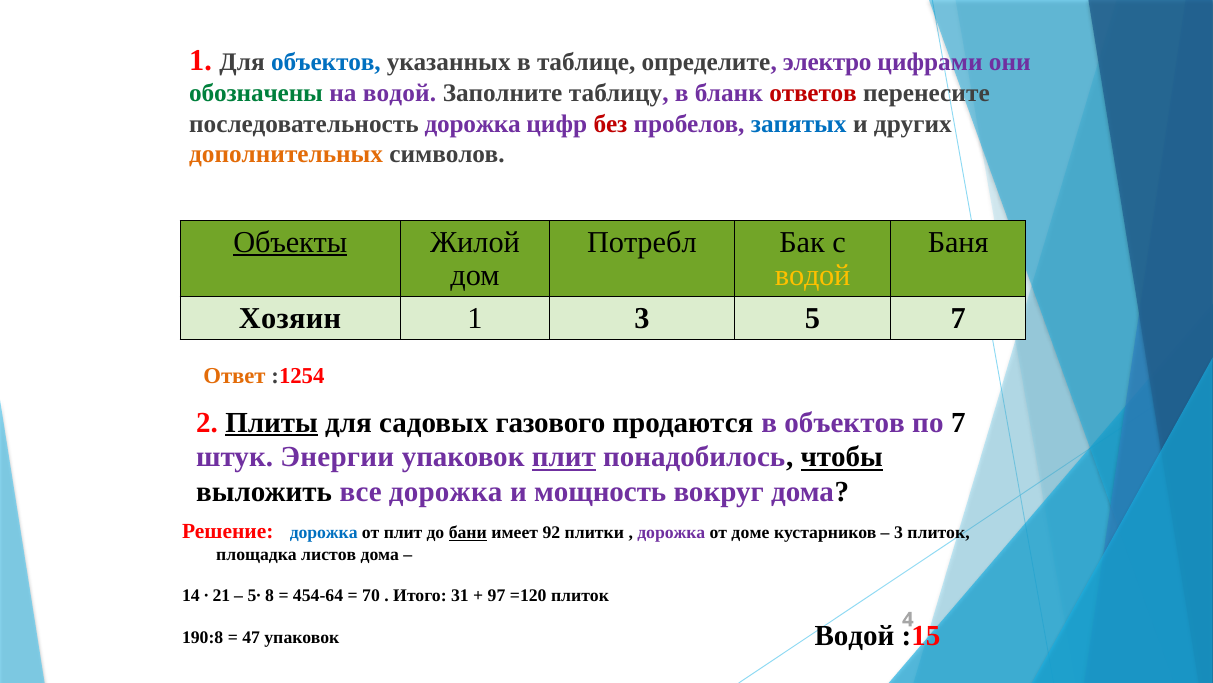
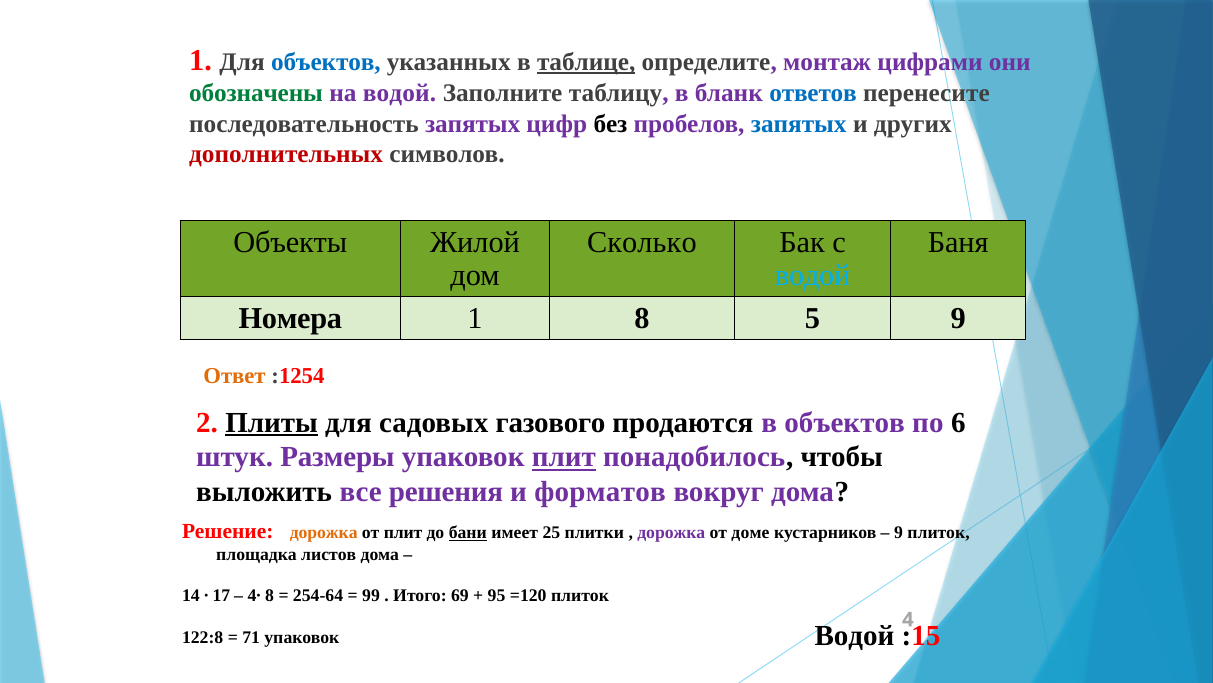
таблице underline: none -> present
электро: электро -> монтаж
ответов colour: red -> blue
последовательность дорожка: дорожка -> запятых
без colour: red -> black
дополнительных colour: orange -> red
Объекты underline: present -> none
Потребл: Потребл -> Сколько
водой at (813, 275) colour: yellow -> light blue
Хозяин: Хозяин -> Номера
1 3: 3 -> 8
5 7: 7 -> 9
по 7: 7 -> 6
Энергии: Энергии -> Размеры
чтобы underline: present -> none
все дорожка: дорожка -> решения
мощность: мощность -> форматов
дорожка at (324, 532) colour: blue -> orange
92: 92 -> 25
3 at (898, 532): 3 -> 9
21: 21 -> 17
5∙: 5∙ -> 4∙
454-64: 454-64 -> 254-64
70: 70 -> 99
31: 31 -> 69
97: 97 -> 95
190:8: 190:8 -> 122:8
47: 47 -> 71
